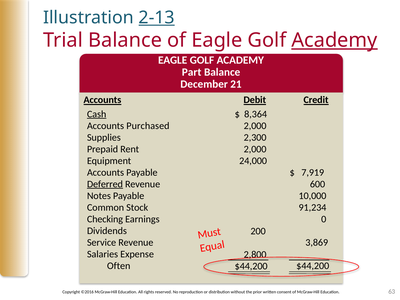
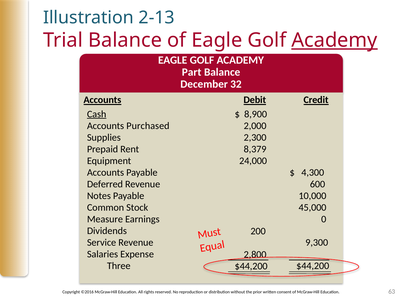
2-13 underline: present -> none
21: 21 -> 32
8,364: 8,364 -> 8,900
2,000 at (255, 149): 2,000 -> 8,379
7,919: 7,919 -> 4,300
Deferred underline: present -> none
91,234: 91,234 -> 45,000
Checking: Checking -> Measure
3,869: 3,869 -> 9,300
Often: Often -> Three
